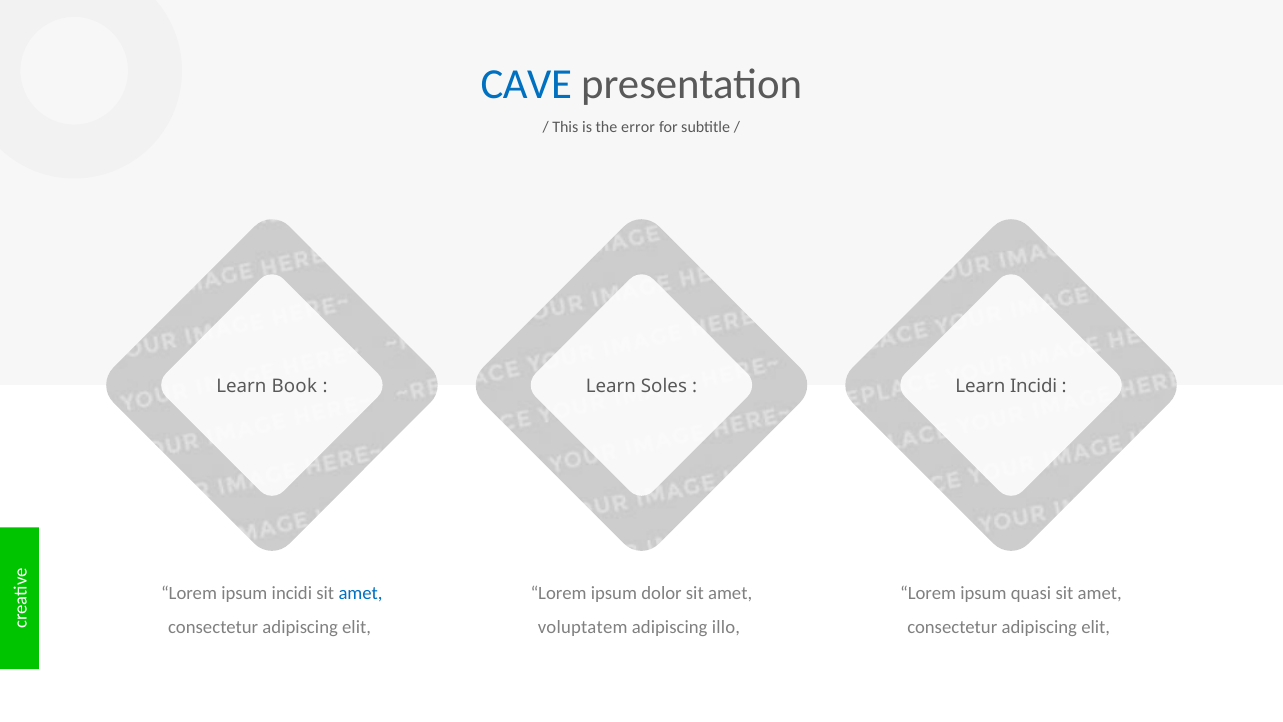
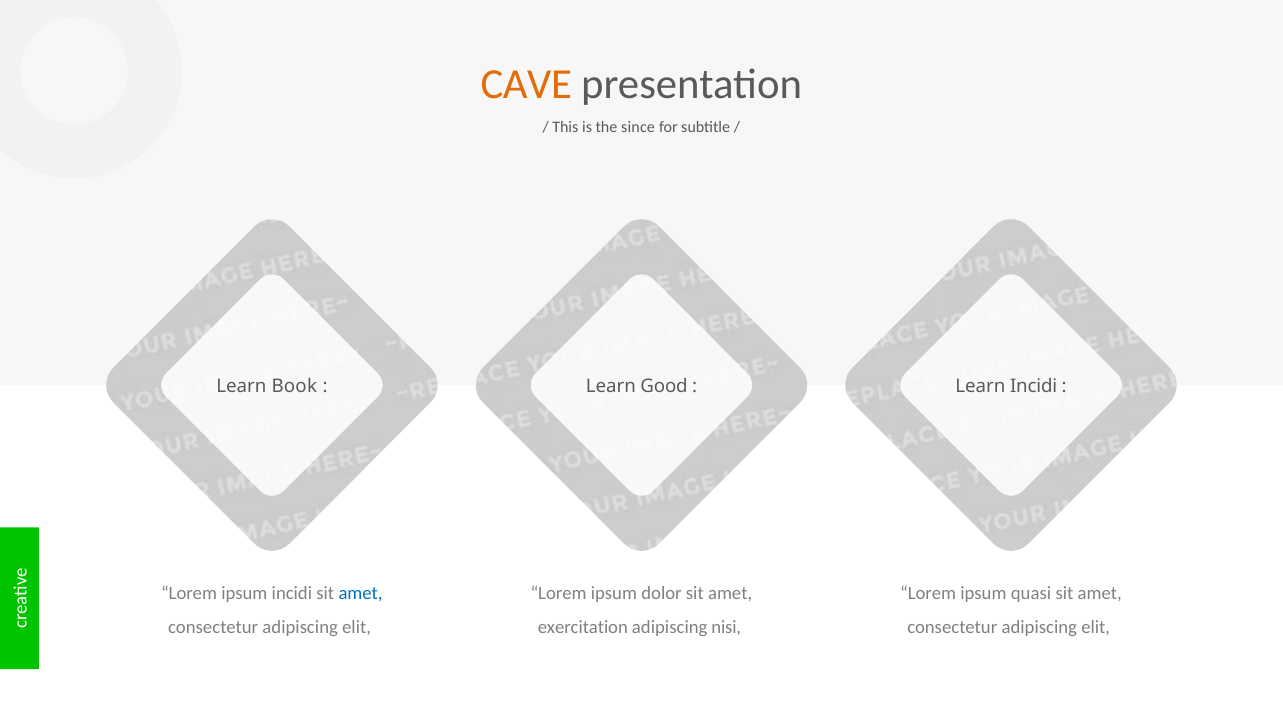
CAVE colour: blue -> orange
error: error -> since
Soles: Soles -> Good
voluptatem: voluptatem -> exercitation
illo: illo -> nisi
